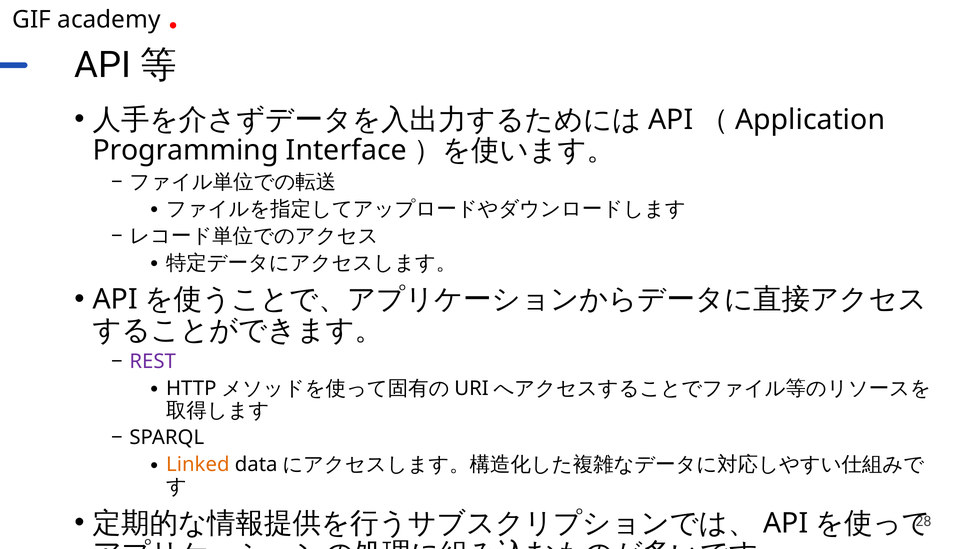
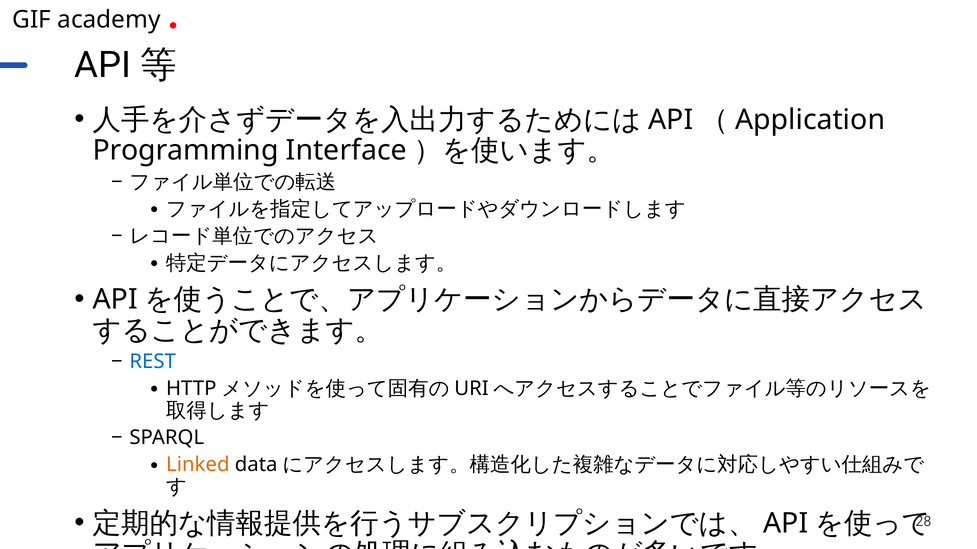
REST colour: purple -> blue
